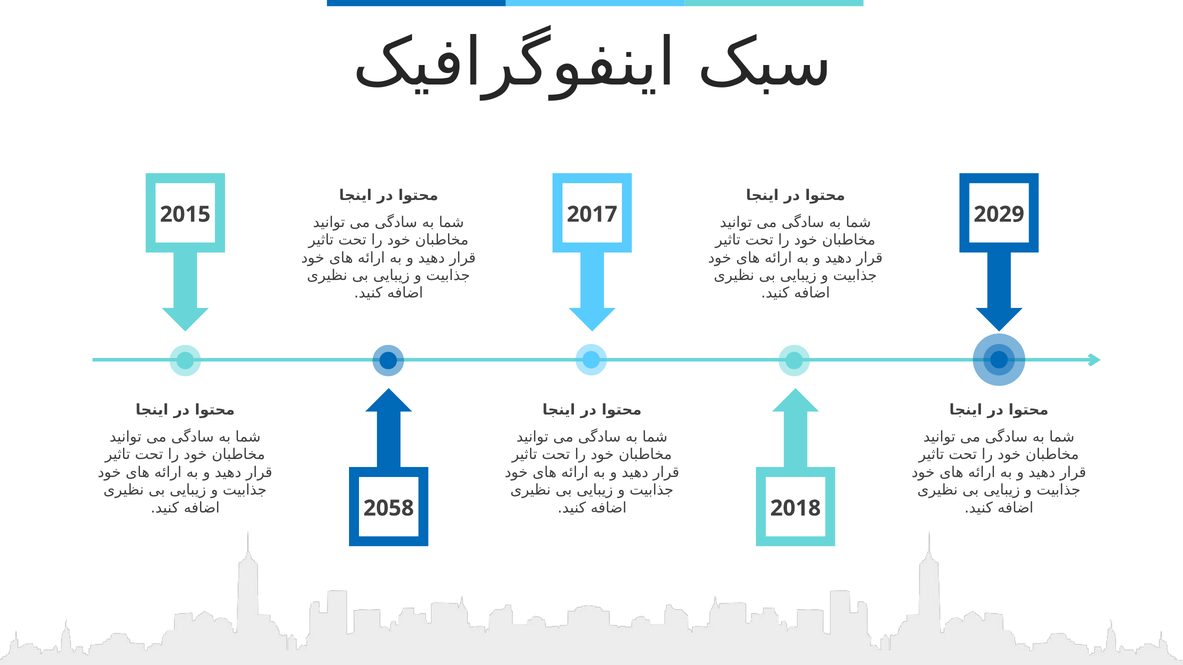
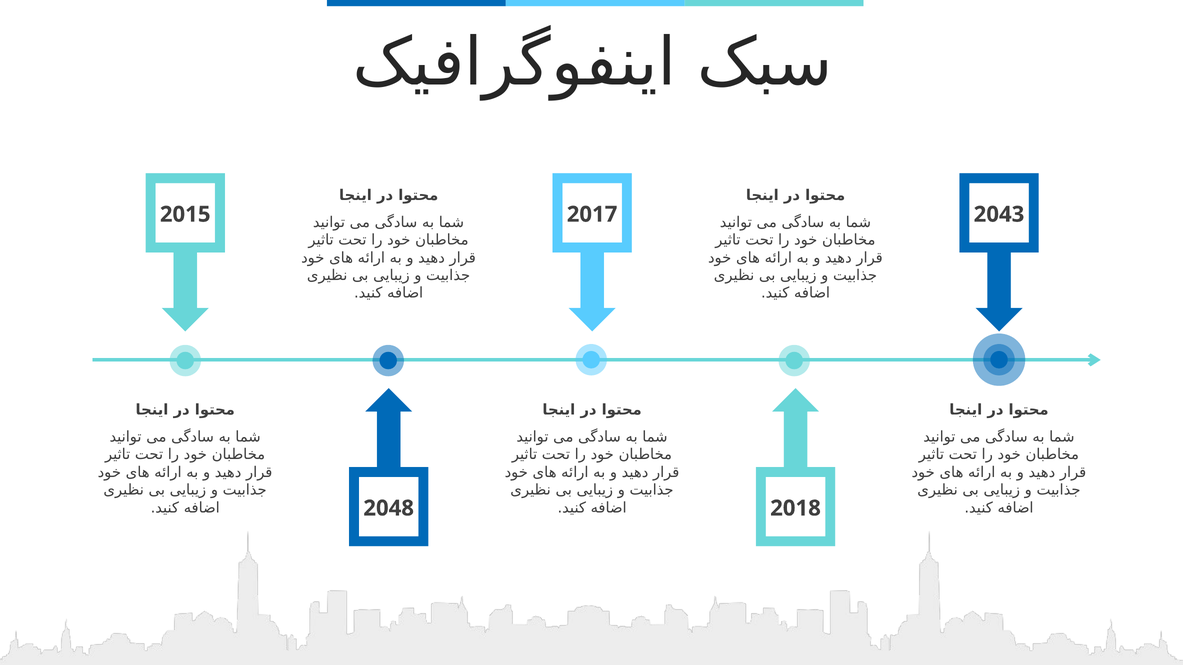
2029: 2029 -> 2043
2058: 2058 -> 2048
